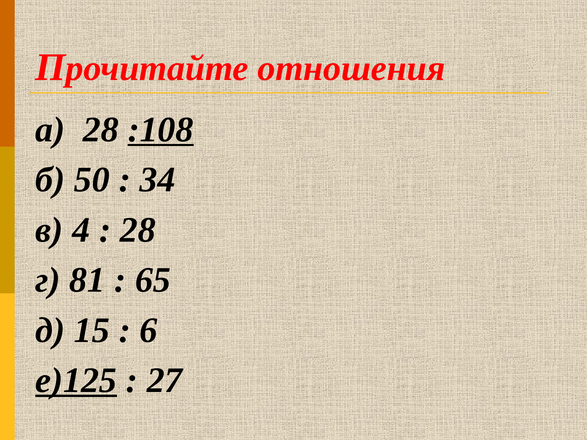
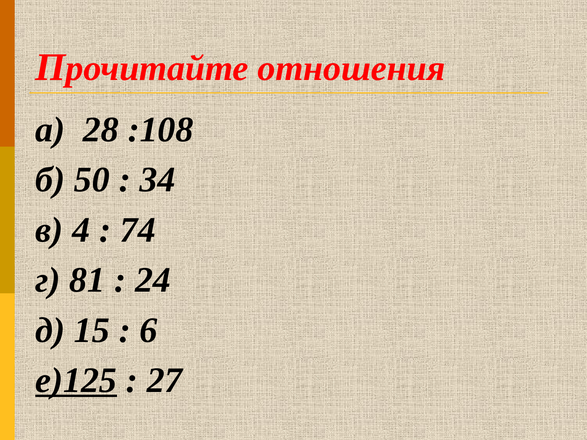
:108 underline: present -> none
28 at (138, 230): 28 -> 74
65: 65 -> 24
